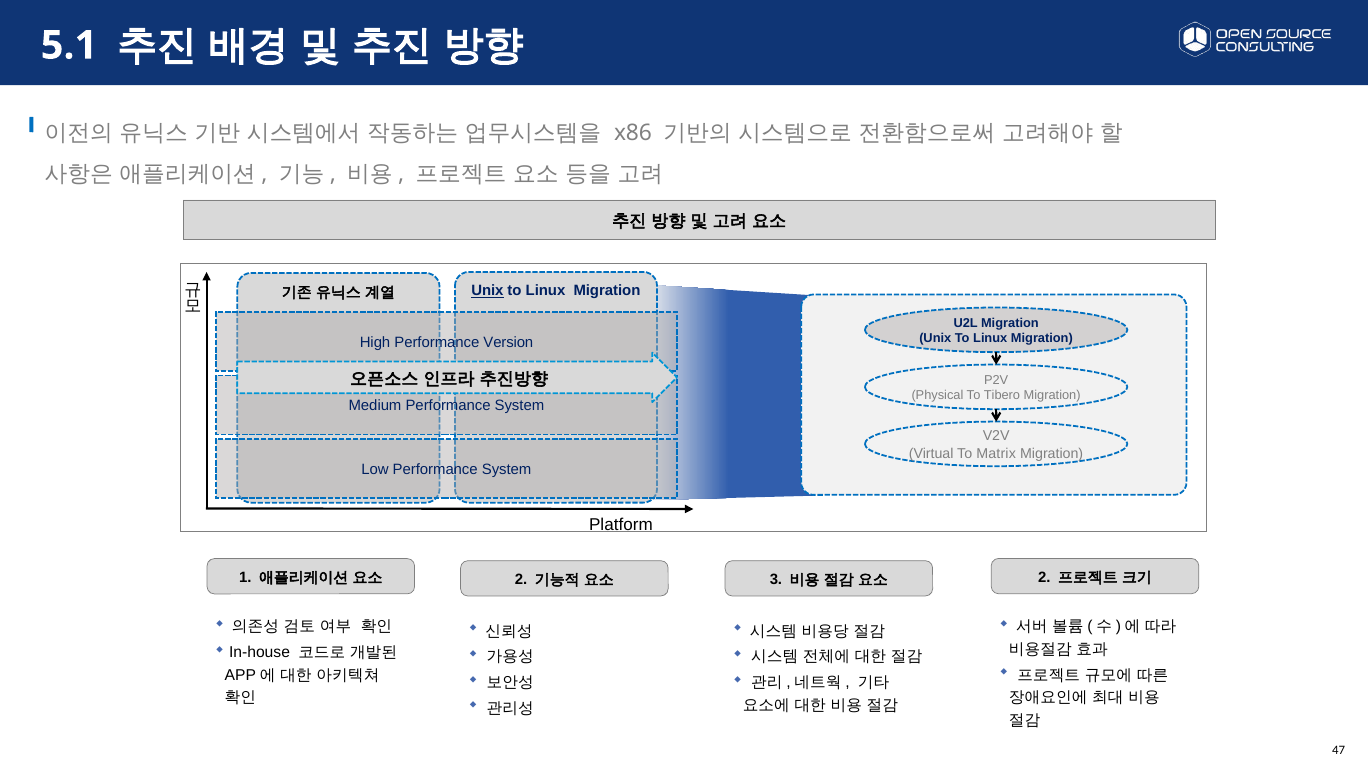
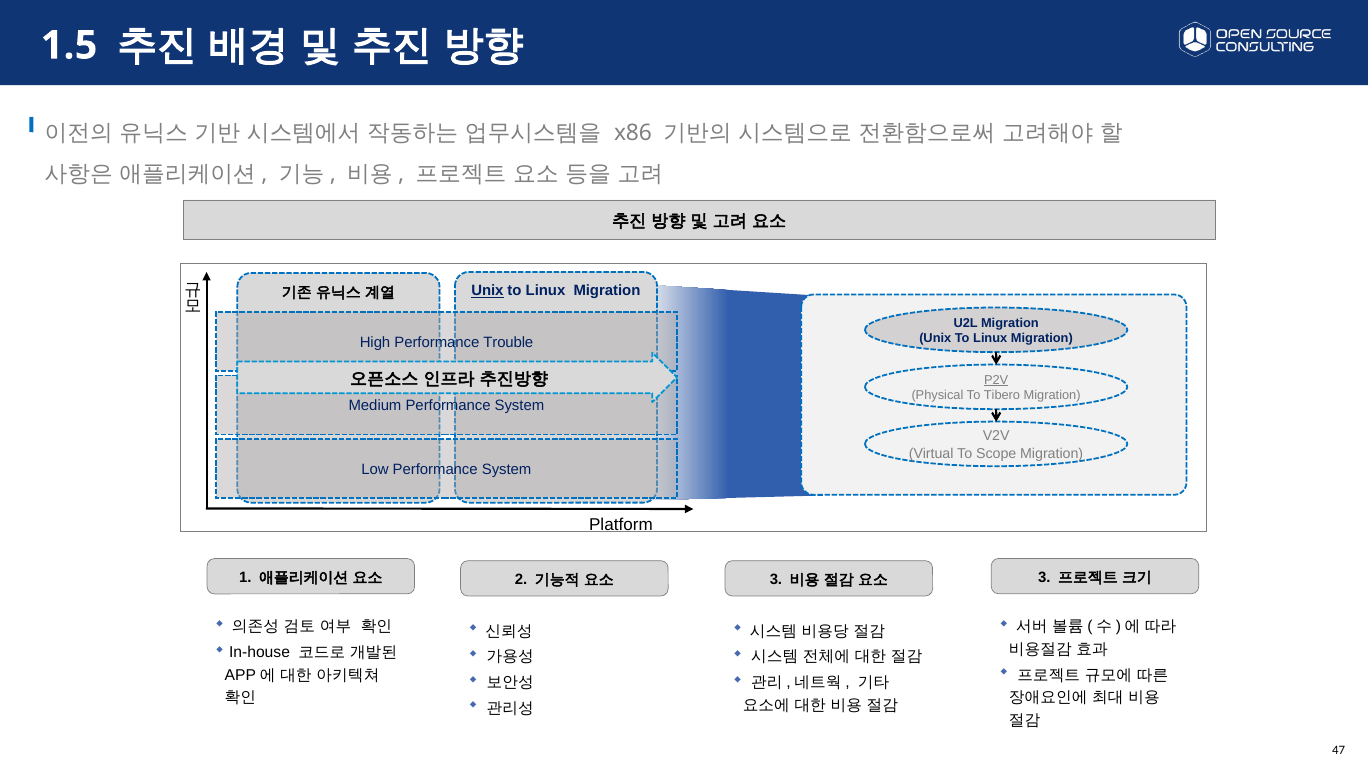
5.1: 5.1 -> 1.5
Version: Version -> Trouble
P2V underline: none -> present
Matrix: Matrix -> Scope
2 at (1044, 577): 2 -> 3
